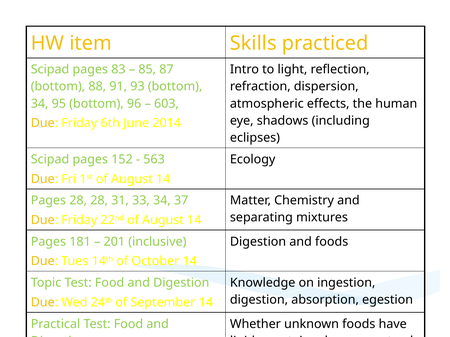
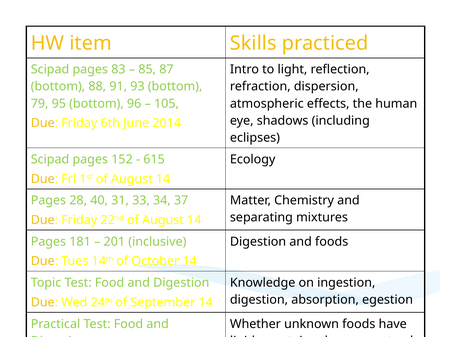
34 at (40, 104): 34 -> 79
603: 603 -> 105
563: 563 -> 615
28 28: 28 -> 40
